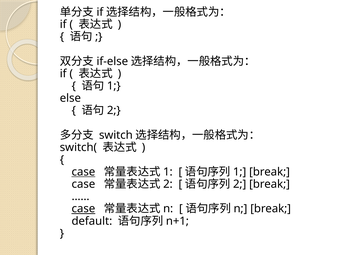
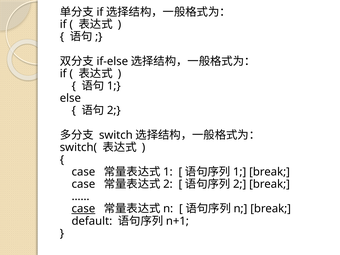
case at (83, 172) underline: present -> none
